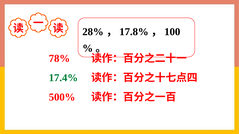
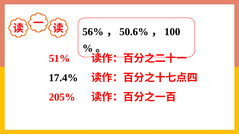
28%: 28% -> 56%
17.8%: 17.8% -> 50.6%
78%: 78% -> 51%
17.4% colour: green -> black
500%: 500% -> 205%
